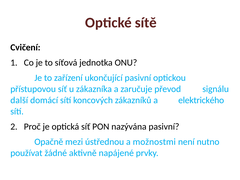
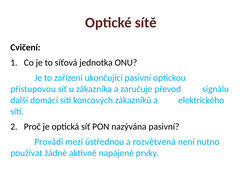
Opačně: Opačně -> Provádí
možnostmi: možnostmi -> rozvětvená
